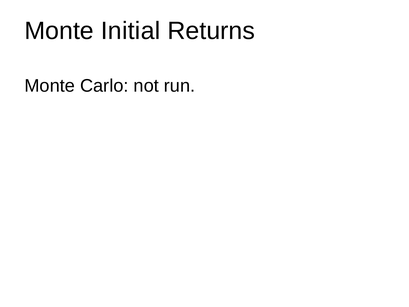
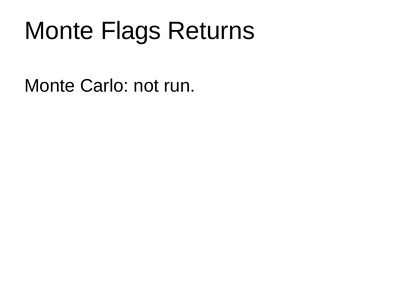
Initial: Initial -> Flags
